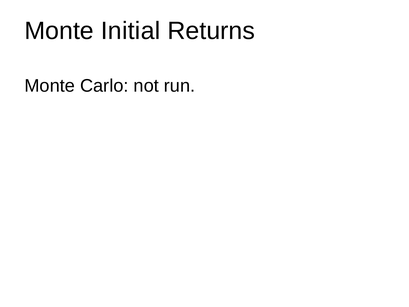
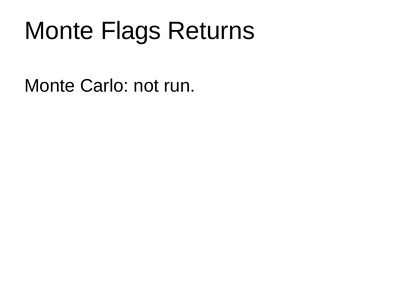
Initial: Initial -> Flags
